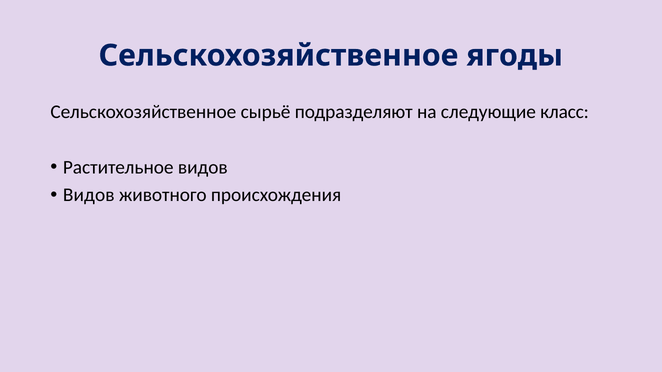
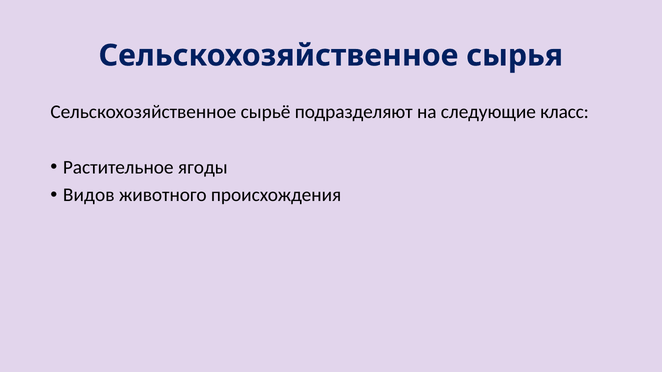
ягоды: ягоды -> сырья
Растительное видов: видов -> ягоды
